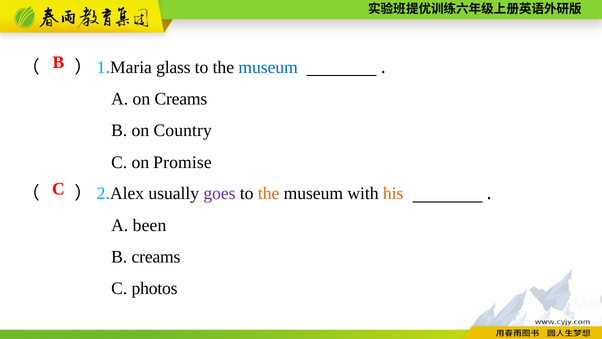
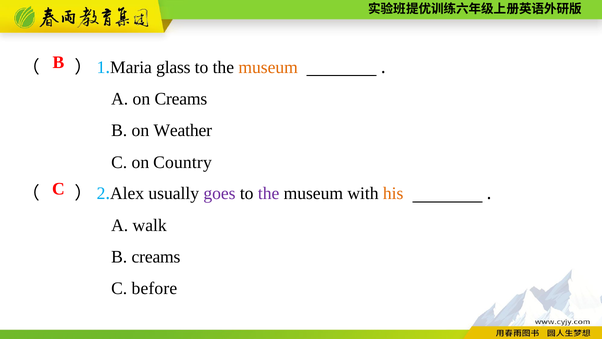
museum at (268, 67) colour: blue -> orange
Country: Country -> Weather
Promise: Promise -> Country
the at (269, 193) colour: orange -> purple
been: been -> walk
photos: photos -> before
